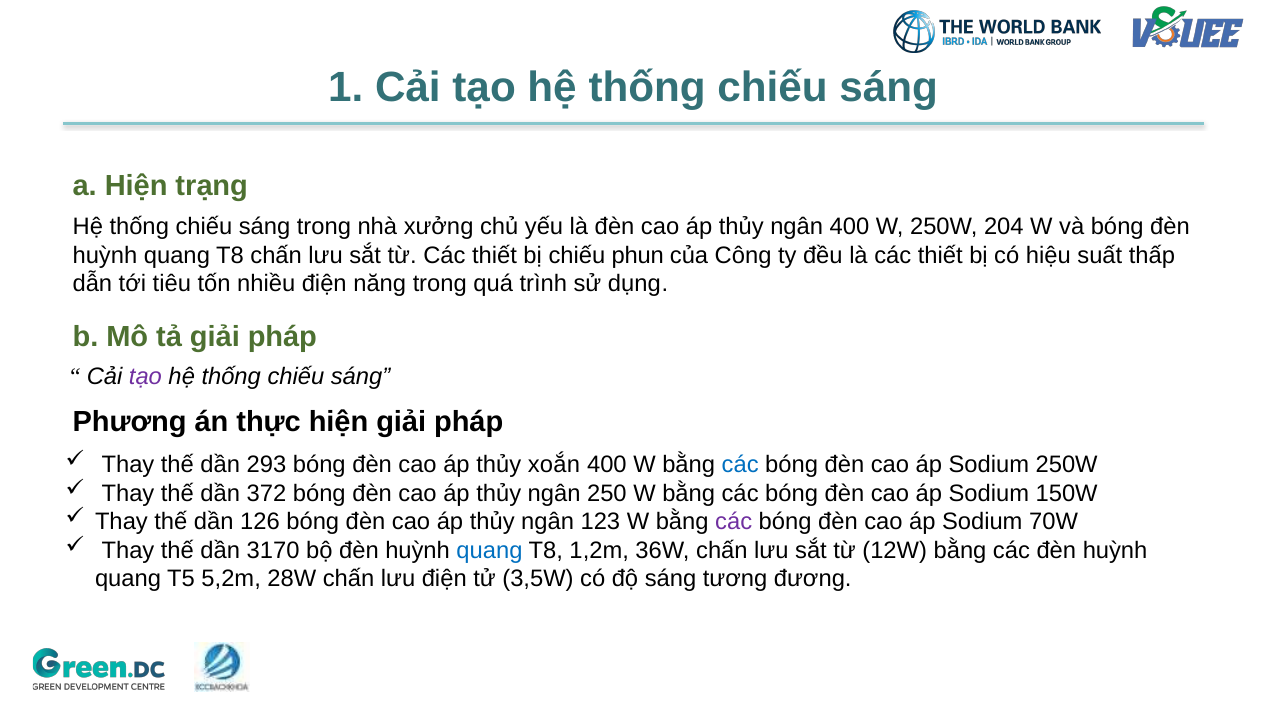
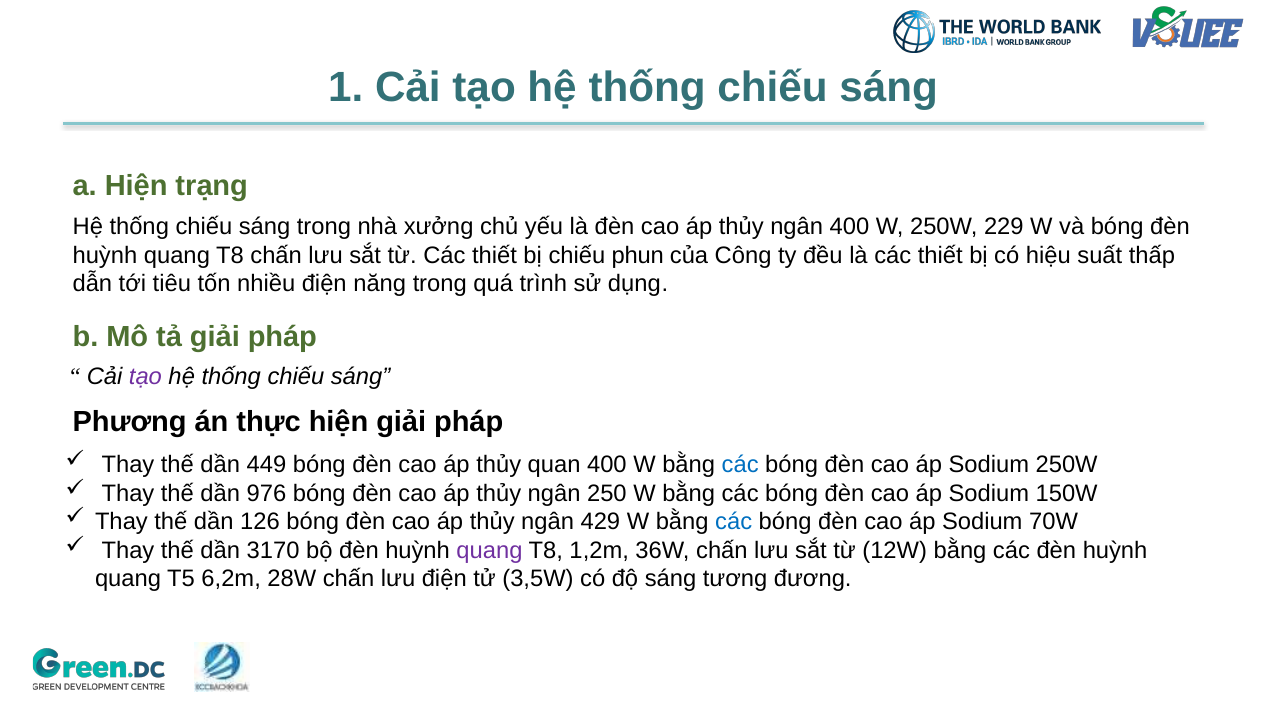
204: 204 -> 229
293: 293 -> 449
xoắn: xoắn -> quan
372: 372 -> 976
123: 123 -> 429
các at (734, 522) colour: purple -> blue
quang at (489, 550) colour: blue -> purple
5,2m: 5,2m -> 6,2m
